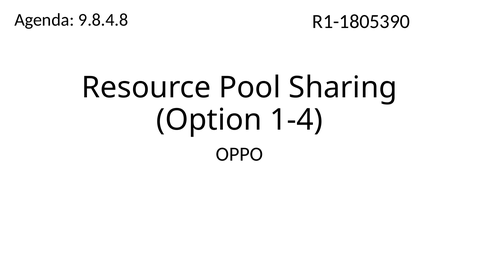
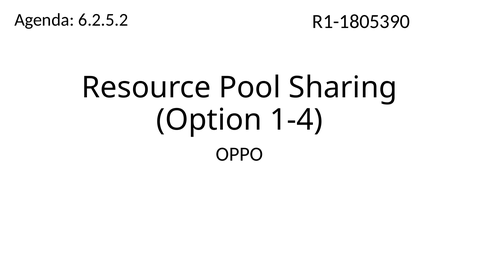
9.8.4.8: 9.8.4.8 -> 6.2.5.2
